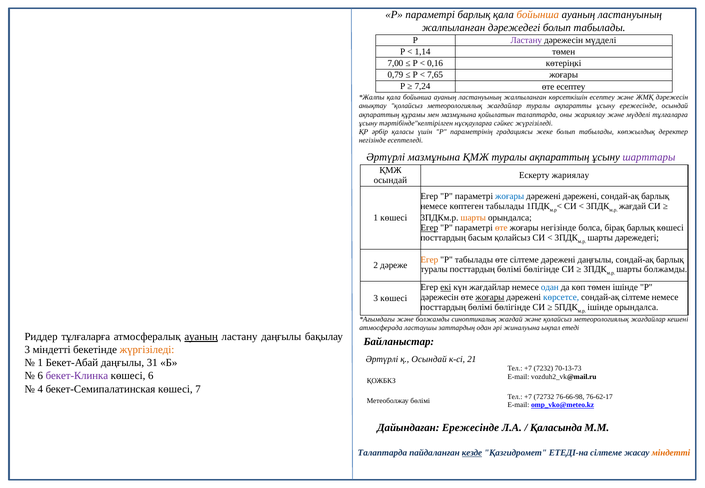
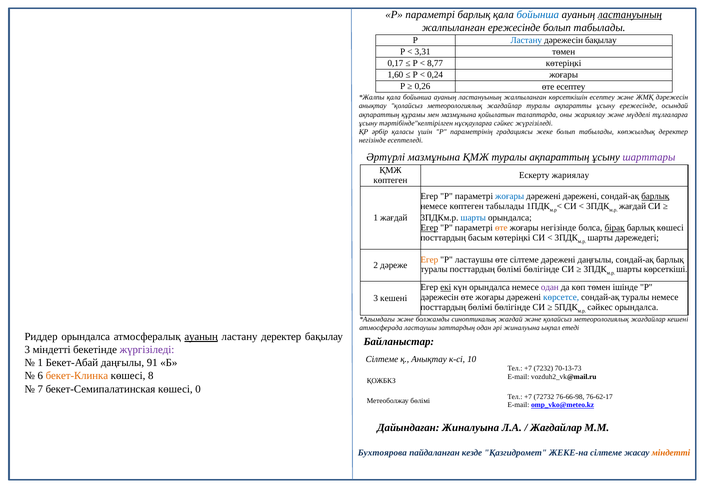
бойынша at (538, 15) colour: orange -> blue
ластануының at (630, 15) underline: none -> present
жалпыланған дәрежедегі: дәрежедегі -> ережесінде
Ластану at (526, 40) colour: purple -> blue
дәрежесін мүдделі: мүдделі -> бақылау
1,14: 1,14 -> 3,31
7,00: 7,00 -> 0,17
0,16: 0,16 -> 8,77
0,79: 0,79 -> 1,60
7,65: 7,65 -> 0,24
7,24: 7,24 -> 0,26
осындай at (390, 180): осындай -> көптеген
барлық at (655, 197) underline: none -> present
1 көшесі: көшесі -> жағдай
шарты at (473, 218) colour: orange -> blue
бірақ underline: none -> present
басым қолайсыз: қолайсыз -> көтеріңкі
Р табылады: табылады -> ластаушы
шарты болжамды: болжамды -> көрсеткіші
күн жағдайлар: жағдайлар -> орындалса
одан at (550, 287) colour: blue -> purple
жоғары at (490, 297) underline: present -> none
сондай-ақ сілтеме: сілтеме -> туралы
3 көшесі: көшесі -> кешені
ішінде at (600, 307): ішінде -> сәйкес
Риддер тұлғаларға: тұлғаларға -> орындалса
ластану даңғылы: даңғылы -> деректер
жүргізіледі at (147, 350) colour: orange -> purple
Әртүрлі at (382, 359): Әртүрлі -> Сілтеме
қ Осындай: Осындай -> Анықтау
21: 21 -> 10
31: 31 -> 91
бекет-Клинка colour: purple -> orange
көшесі 6: 6 -> 8
4: 4 -> 7
7: 7 -> 0
Дайындаған Ережесінде: Ережесінде -> Жиналуына
Қаласында at (556, 428): Қаласында -> Жағдайлар
Талаптарда at (382, 453): Талаптарда -> Бухтоярова
кезде underline: present -> none
ЕТЕДІ-на: ЕТЕДІ-на -> ЖЕКЕ-на
